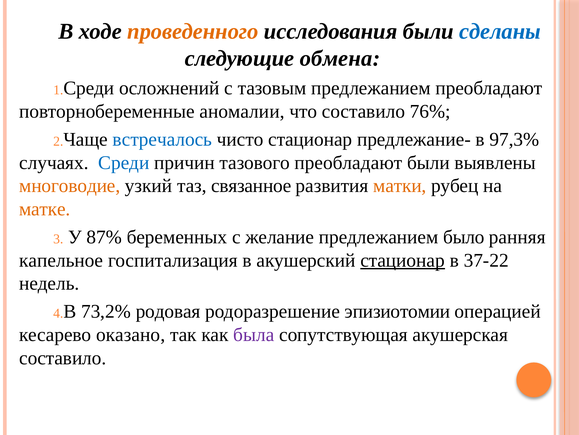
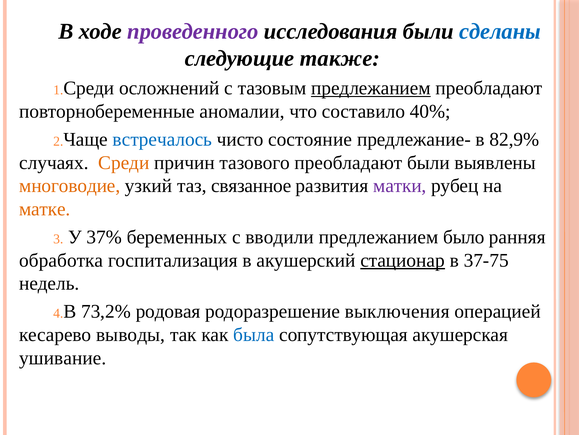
проведенного colour: orange -> purple
обмена: обмена -> также
предлежанием at (371, 88) underline: none -> present
76%: 76% -> 40%
чисто стационар: стационар -> состояние
97,3%: 97,3% -> 82,9%
Среди at (124, 162) colour: blue -> orange
матки colour: orange -> purple
87%: 87% -> 37%
желание: желание -> вводили
капельное: капельное -> обработка
37-22: 37-22 -> 37-75
эпизиотомии: эпизиотомии -> выключения
оказано: оказано -> выводы
была colour: purple -> blue
составило at (63, 357): составило -> ушивание
